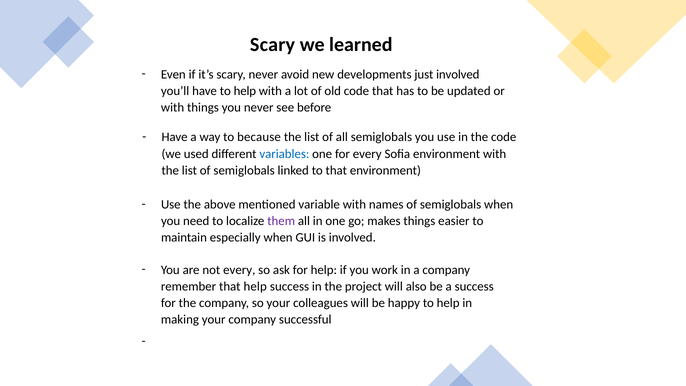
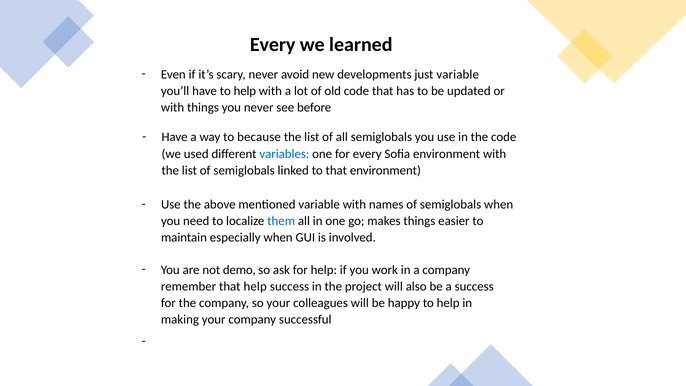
Scary at (273, 45): Scary -> Every
just involved: involved -> variable
them colour: purple -> blue
not every: every -> demo
